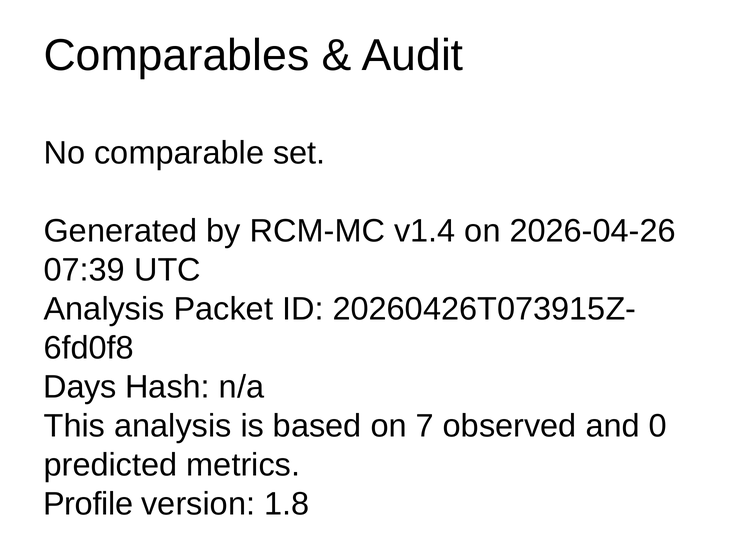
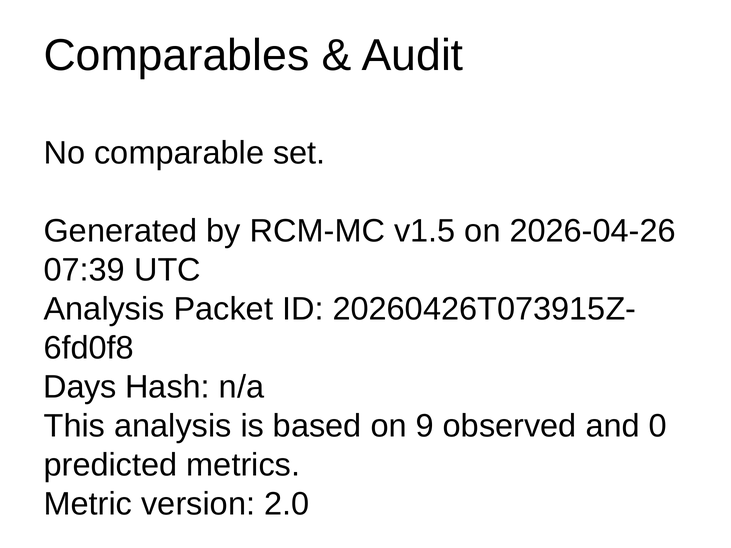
v1.4: v1.4 -> v1.5
7: 7 -> 9
Profile: Profile -> Metric
1.8: 1.8 -> 2.0
